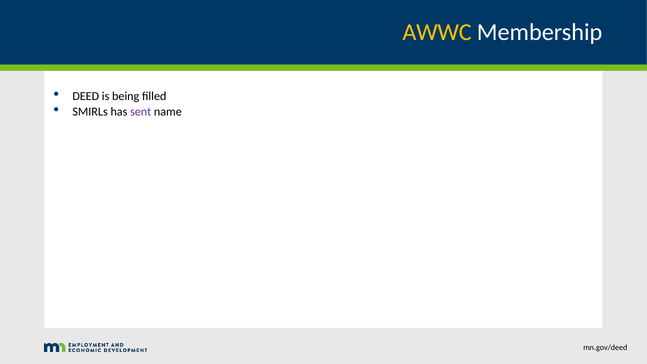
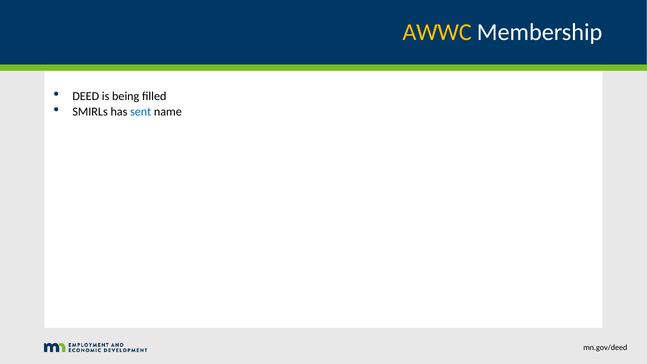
sent colour: purple -> blue
